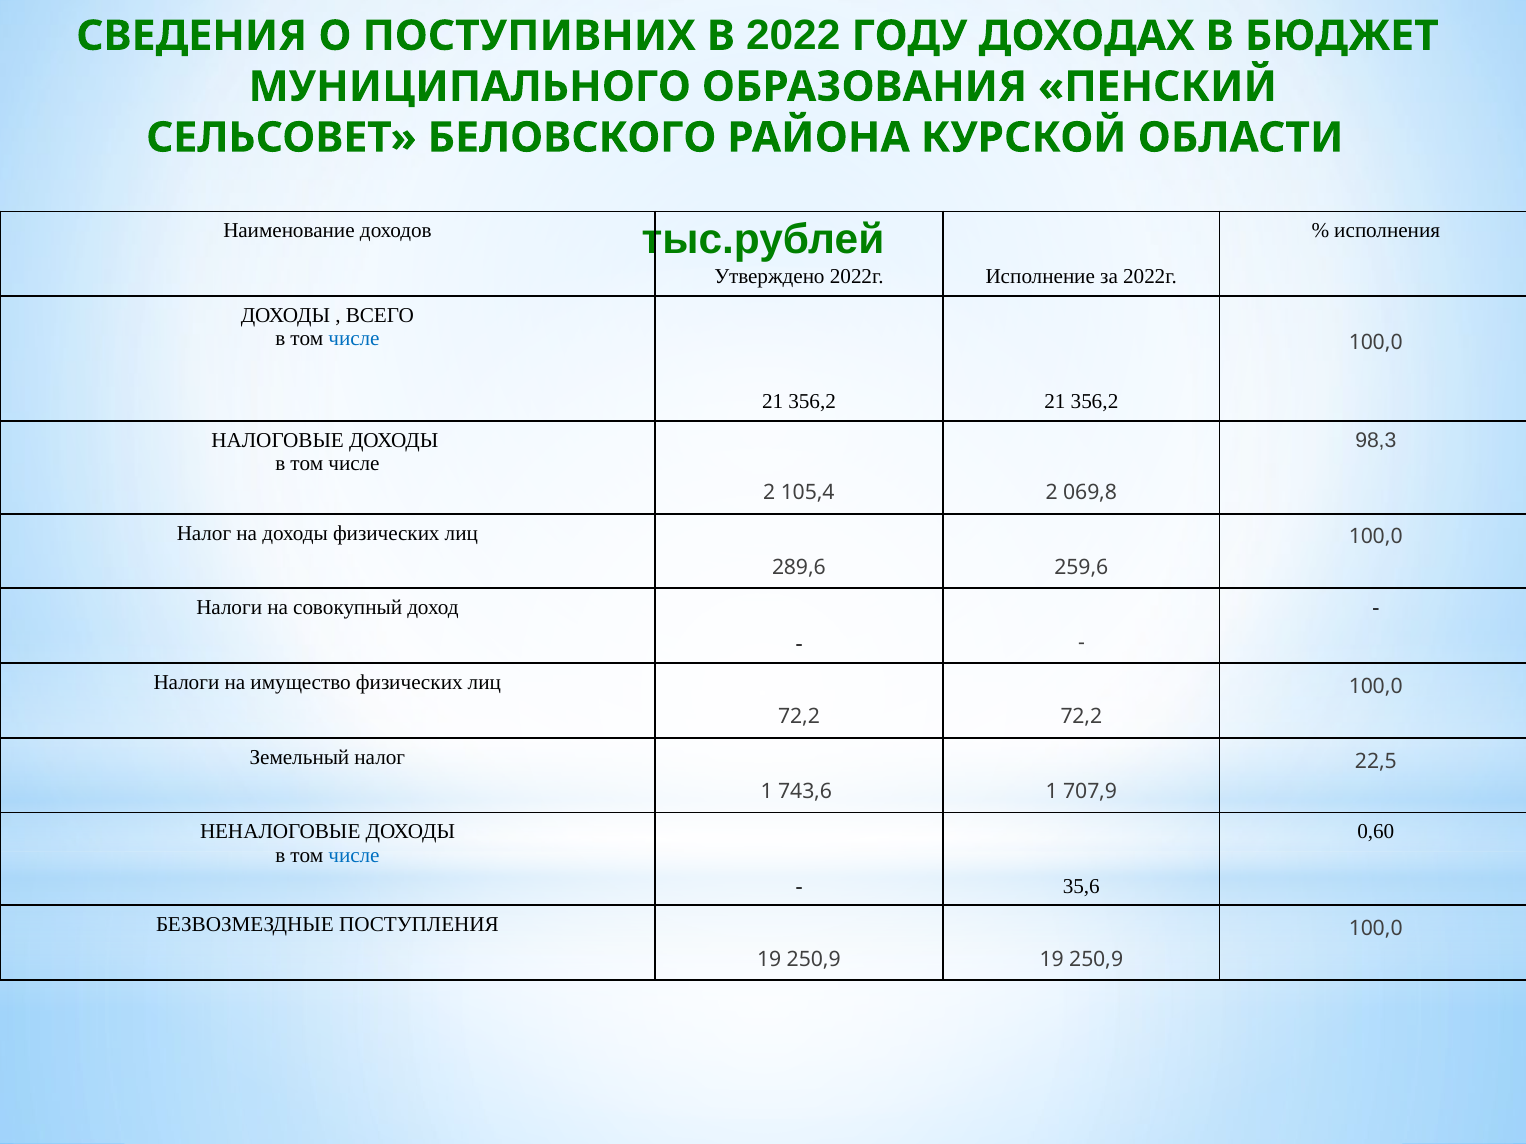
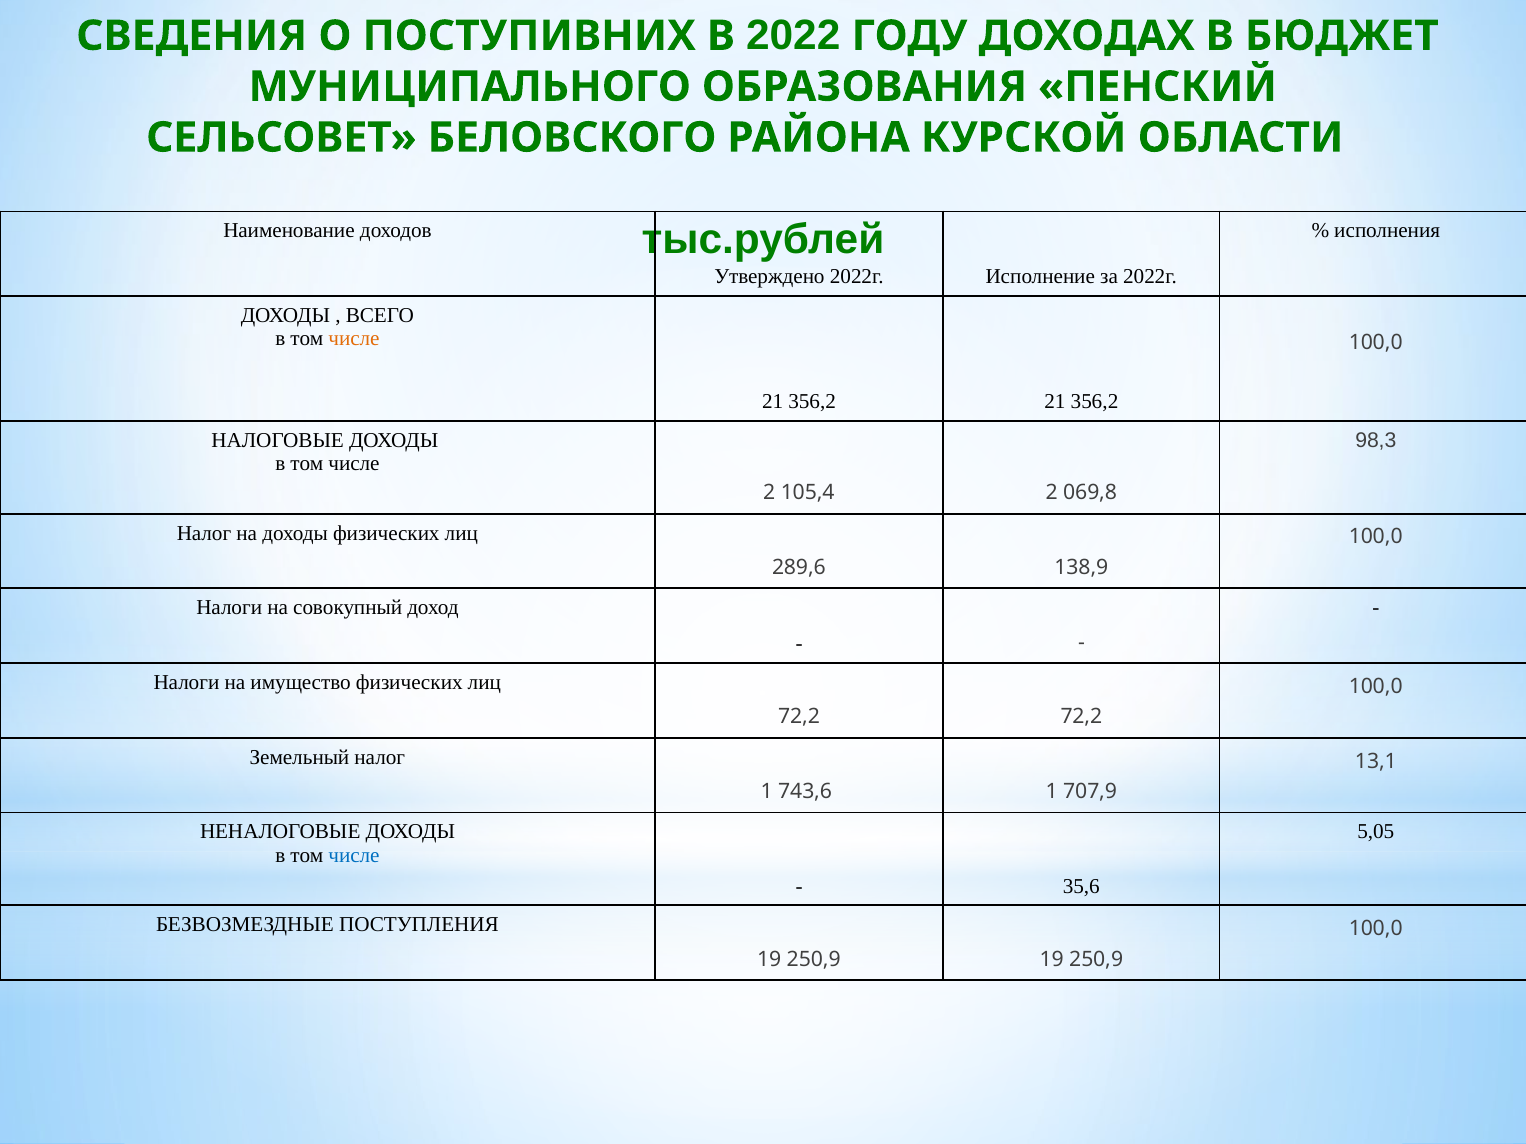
числе at (354, 339) colour: blue -> orange
259,6: 259,6 -> 138,9
22,5: 22,5 -> 13,1
0,60: 0,60 -> 5,05
